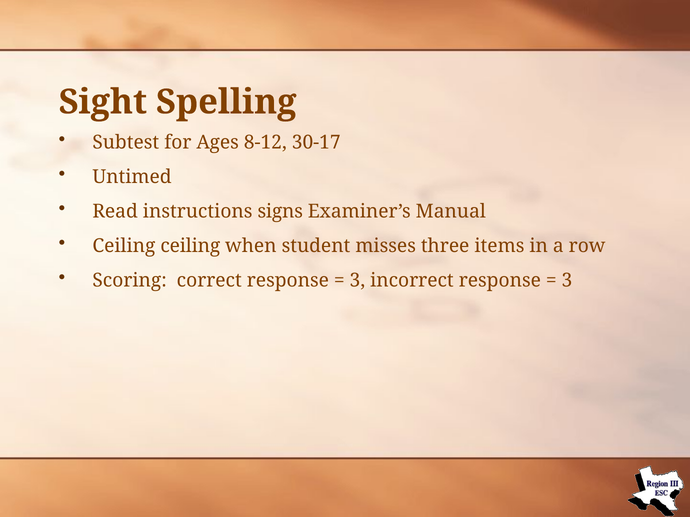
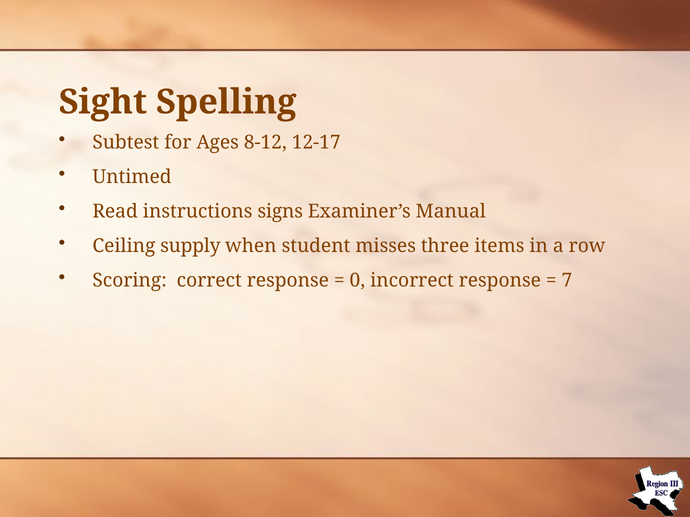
30-17: 30-17 -> 12-17
Ceiling ceiling: ceiling -> supply
3 at (357, 281): 3 -> 0
3 at (567, 281): 3 -> 7
